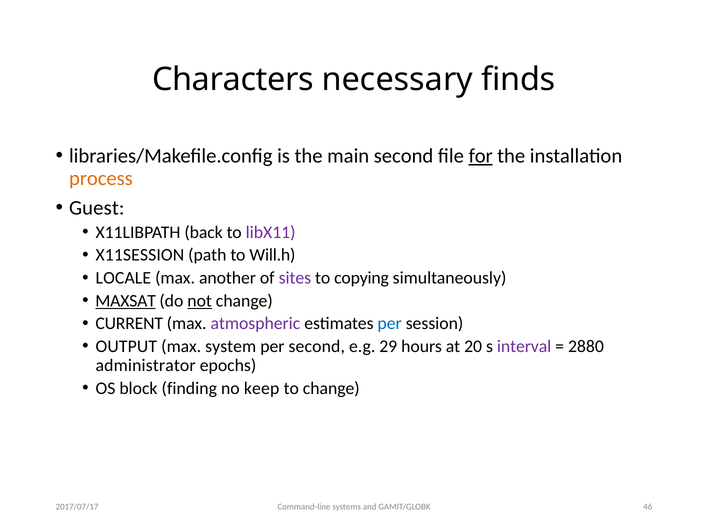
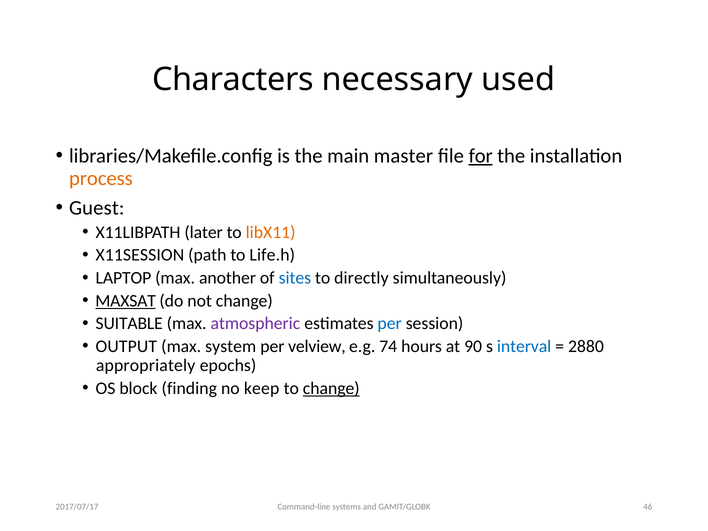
finds: finds -> used
main second: second -> master
back: back -> later
libX11 colour: purple -> orange
Will.h: Will.h -> Life.h
LOCALE: LOCALE -> LAPTOP
sites colour: purple -> blue
copying: copying -> directly
not underline: present -> none
CURRENT: CURRENT -> SUITABLE
per second: second -> velview
29: 29 -> 74
20: 20 -> 90
interval colour: purple -> blue
administrator: administrator -> appropriately
change at (331, 388) underline: none -> present
